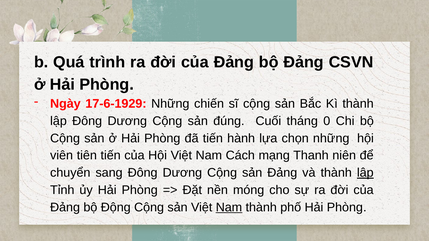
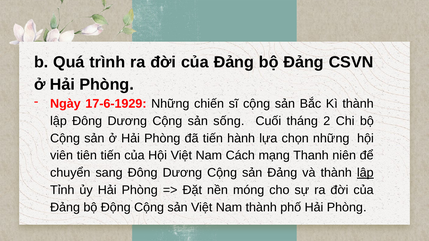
đúng: đúng -> sống
0: 0 -> 2
Nam at (229, 208) underline: present -> none
